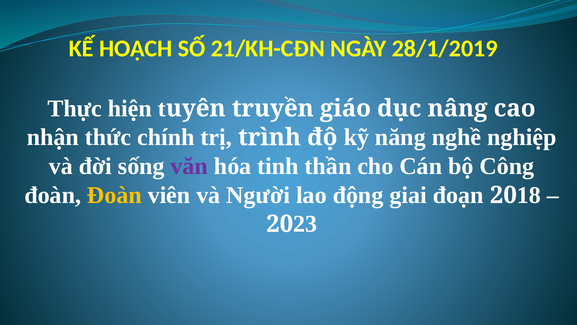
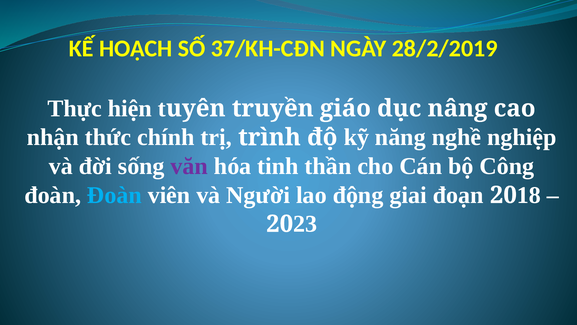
21/KH-CĐN: 21/KH-CĐN -> 37/KH-CĐN
28/1/2019: 28/1/2019 -> 28/2/2019
Đoàn at (114, 195) colour: yellow -> light blue
